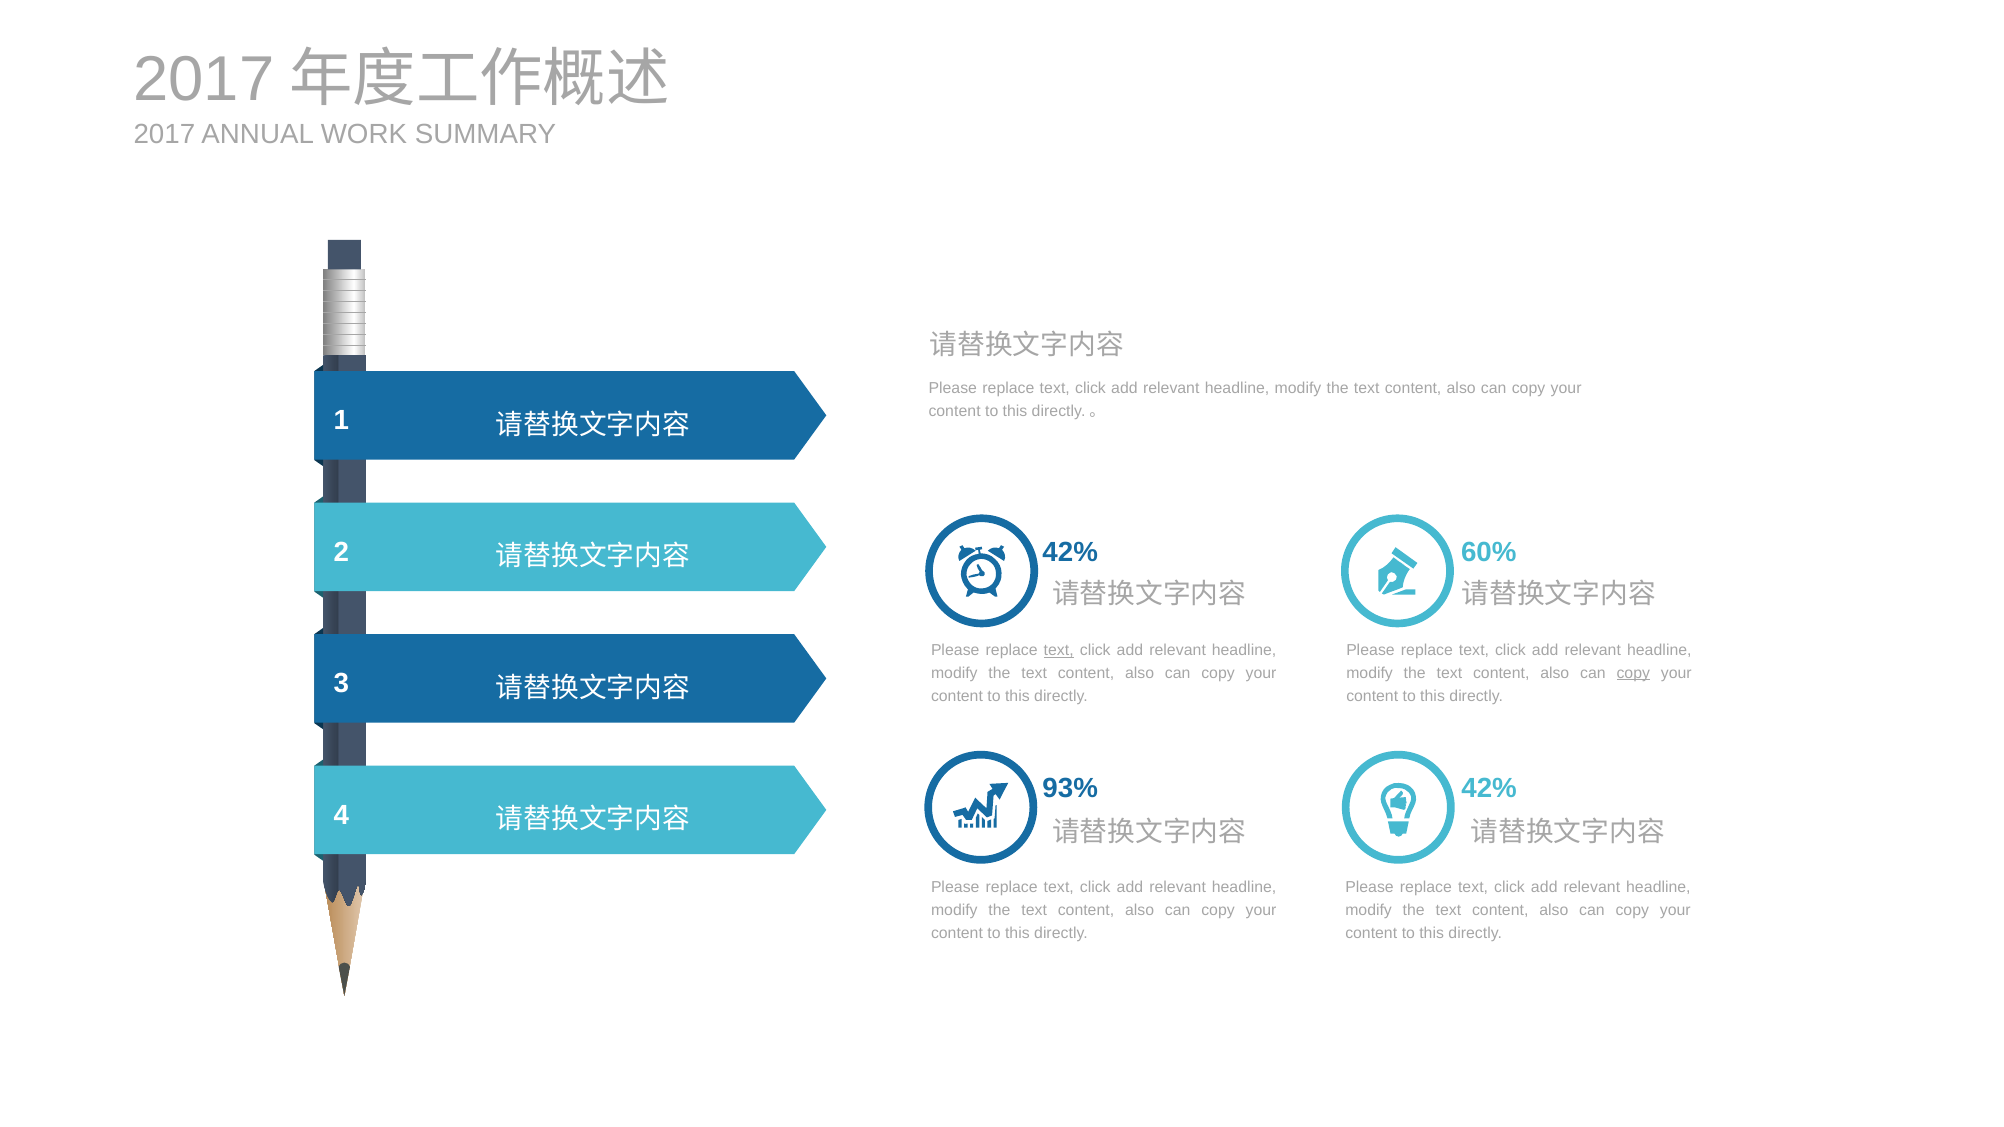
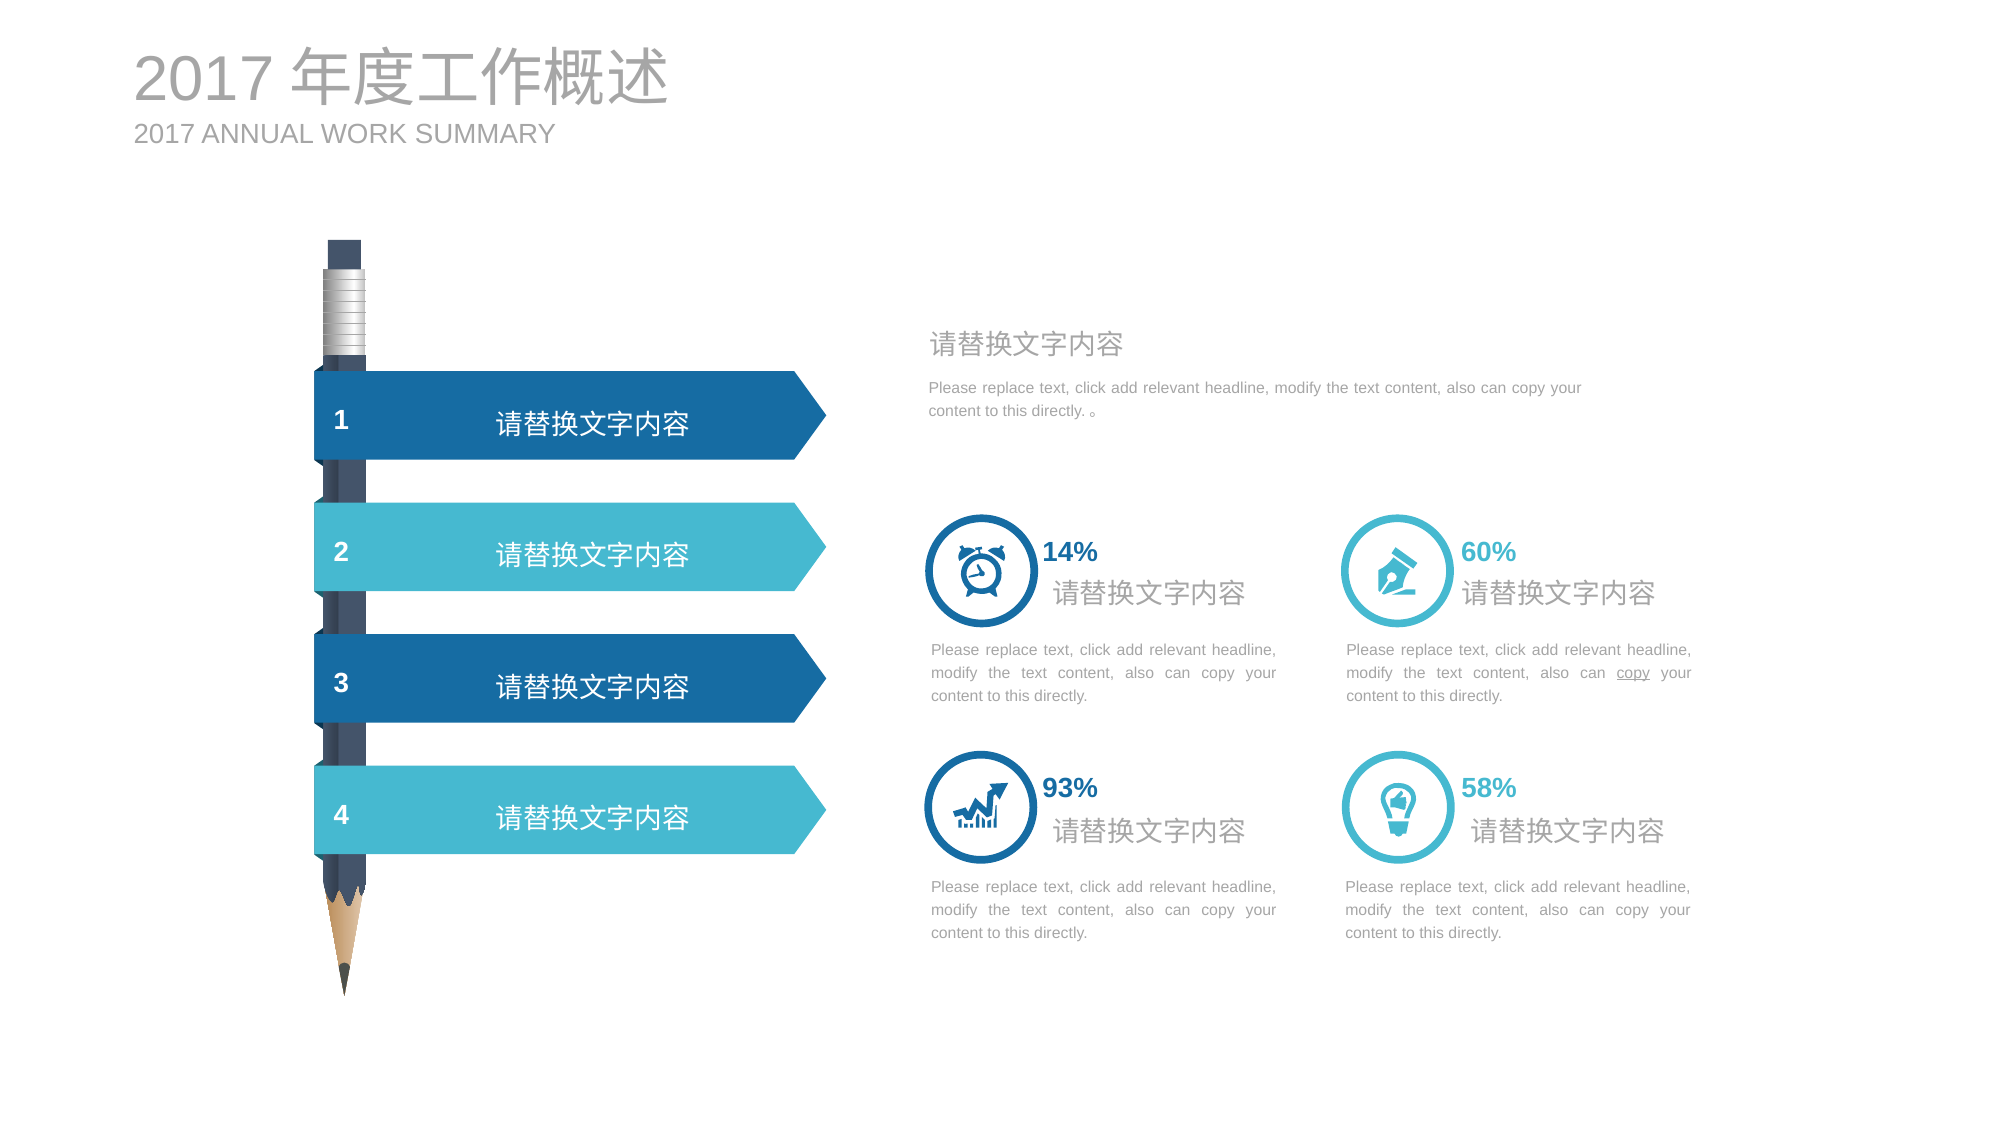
42% at (1070, 553): 42% -> 14%
text at (1059, 650) underline: present -> none
42% at (1489, 788): 42% -> 58%
